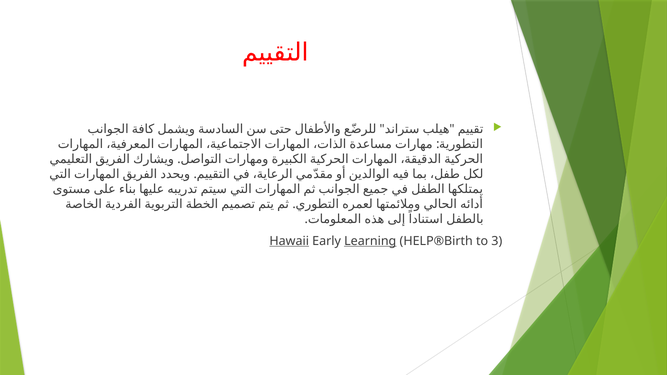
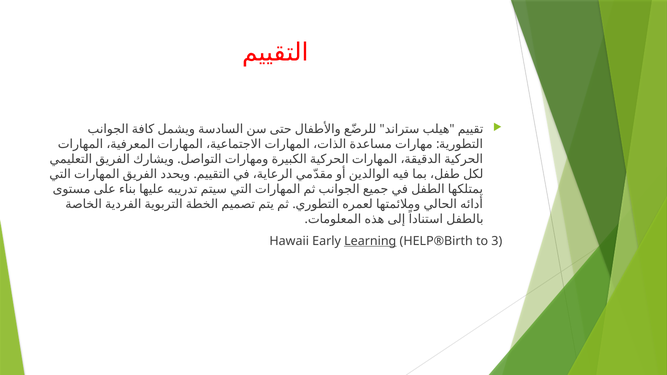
Hawaii underline: present -> none
